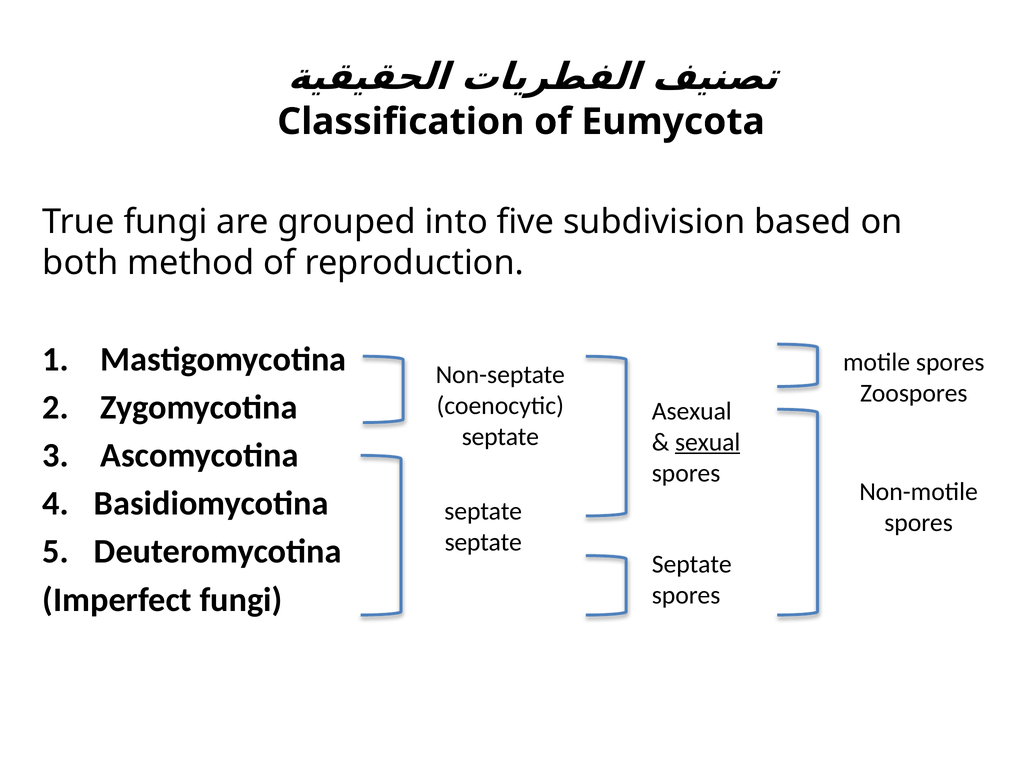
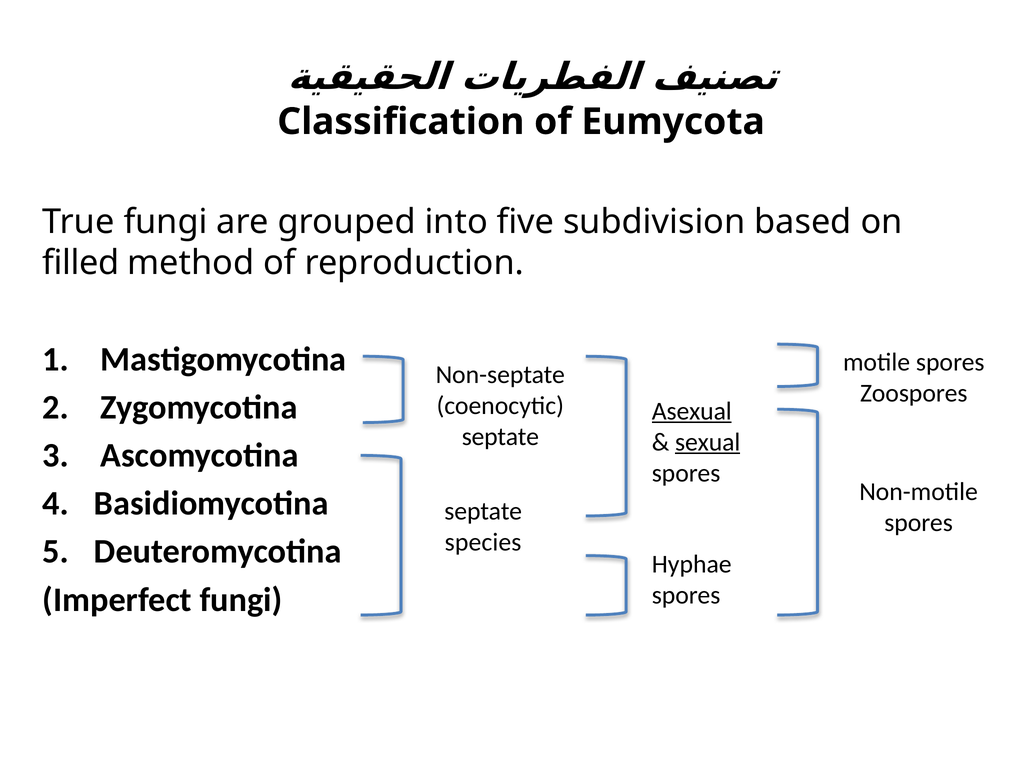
both: both -> filled
Asexual underline: none -> present
septate at (483, 542): septate -> species
Septate at (692, 564): Septate -> Hyphae
